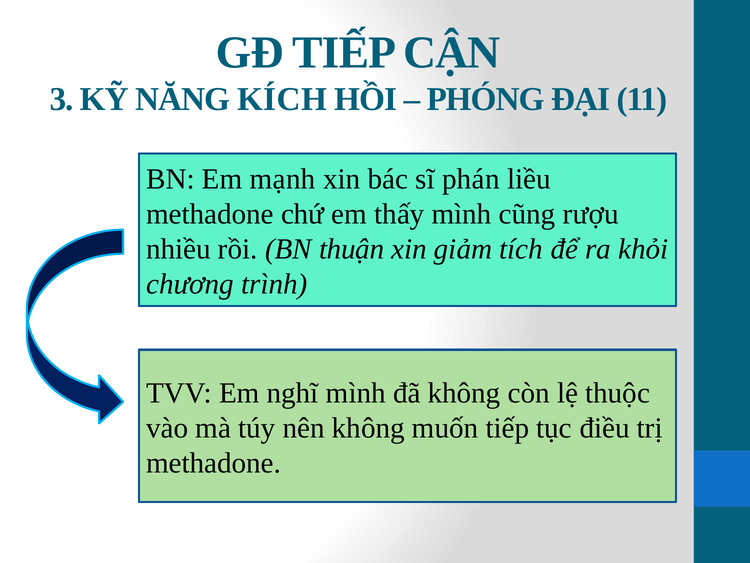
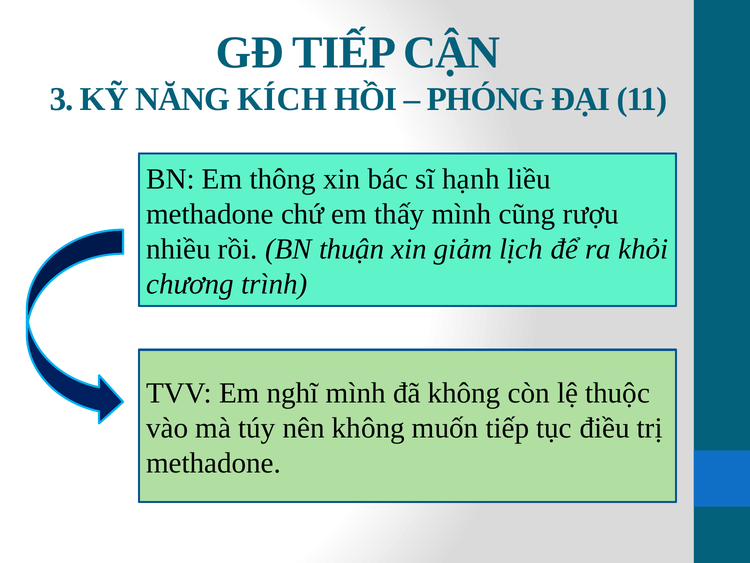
mạnh: mạnh -> thông
phán: phán -> hạnh
tích: tích -> lịch
